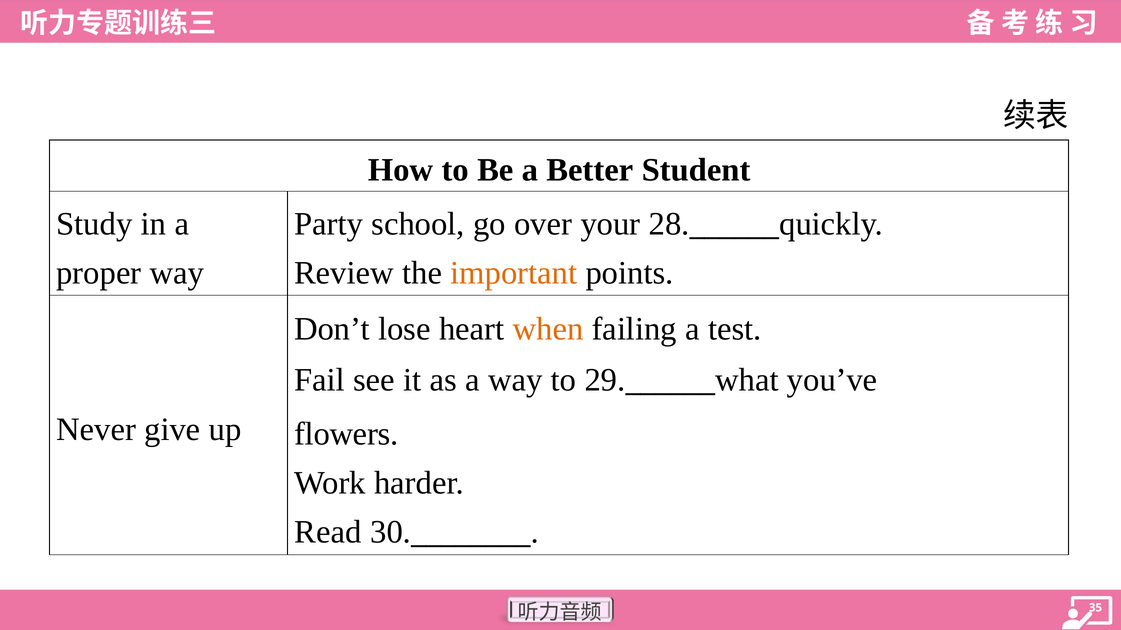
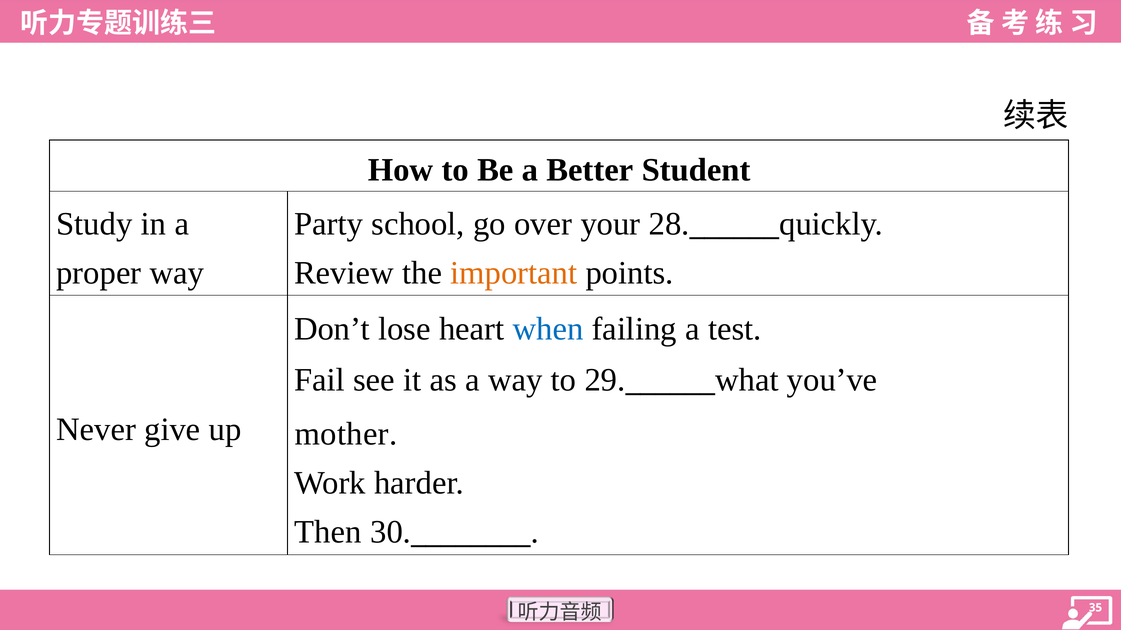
when colour: orange -> blue
flowers: flowers -> mother
Read: Read -> Then
